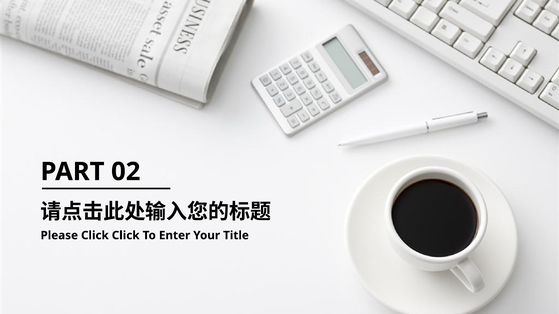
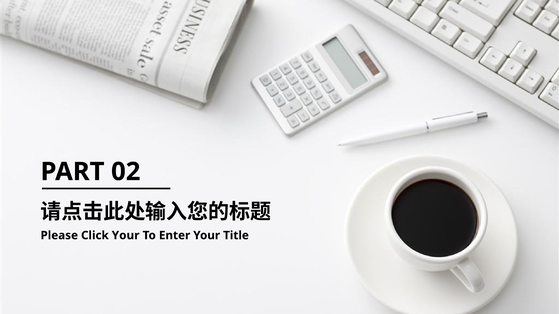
Click Click: Click -> Your
